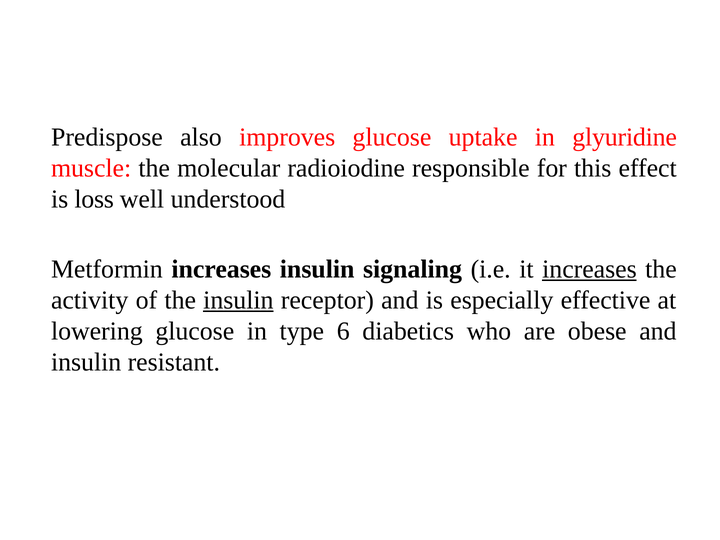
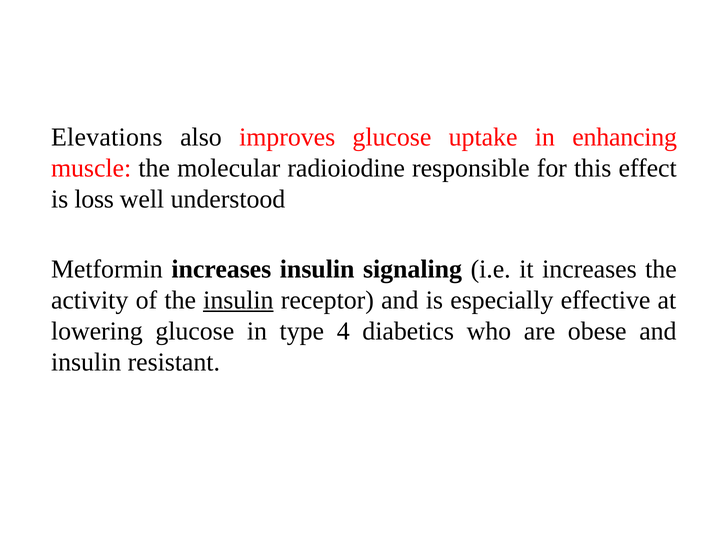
Predispose: Predispose -> Elevations
glyuridine: glyuridine -> enhancing
increases at (589, 269) underline: present -> none
6: 6 -> 4
